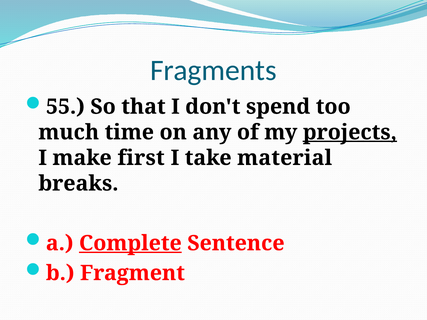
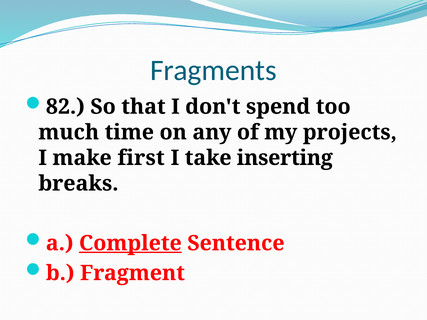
55: 55 -> 82
projects underline: present -> none
material: material -> inserting
